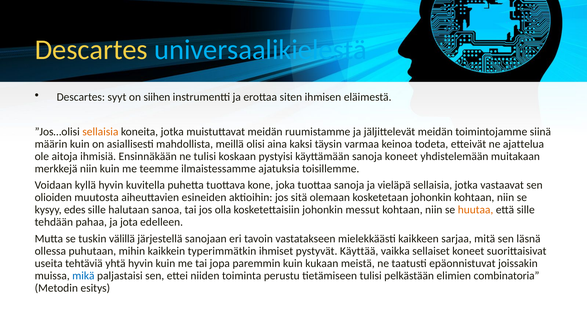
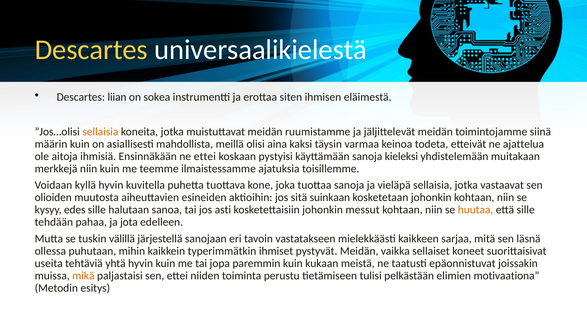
universaalikielestä colour: light blue -> white
syyt: syyt -> liian
siihen: siihen -> sokea
ne tulisi: tulisi -> ettei
sanoja koneet: koneet -> kieleksi
olemaan: olemaan -> suinkaan
olla: olla -> asti
pystyvät Käyttää: Käyttää -> Meidän
mikä colour: blue -> orange
combinatoria: combinatoria -> motivaationa
